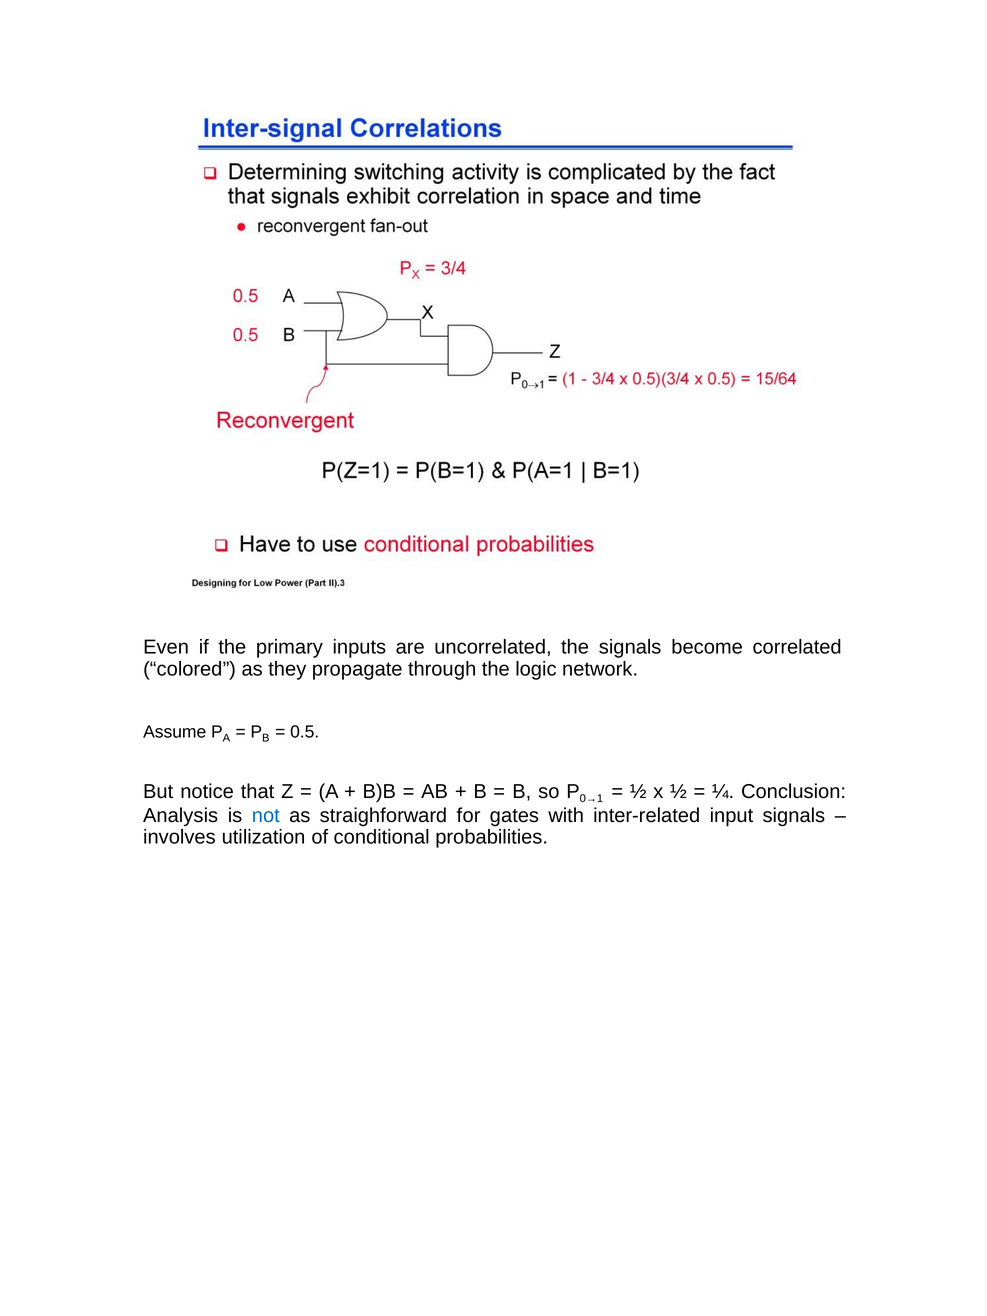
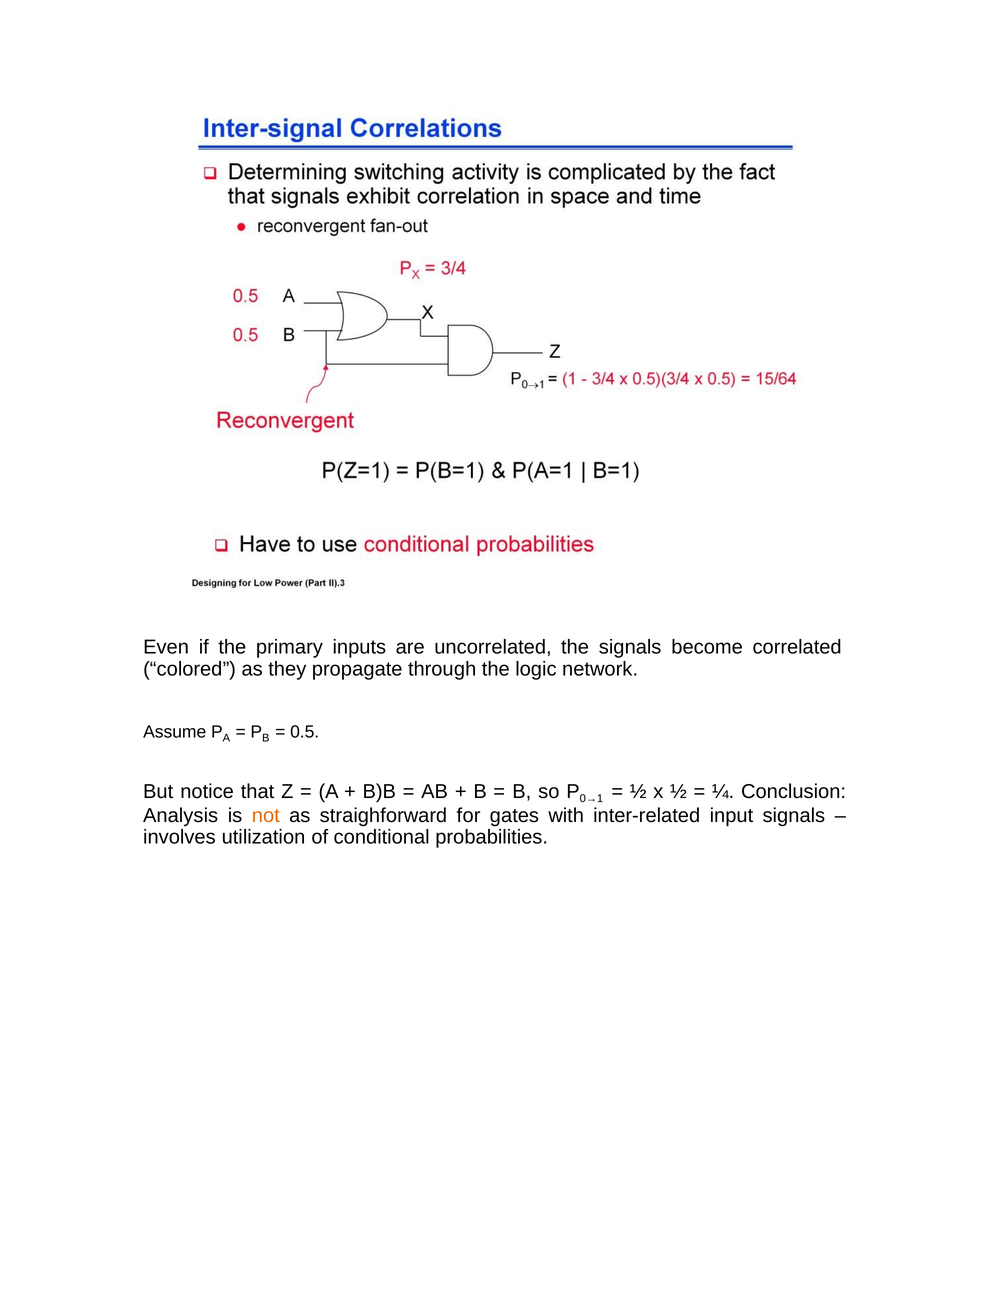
not colour: blue -> orange
